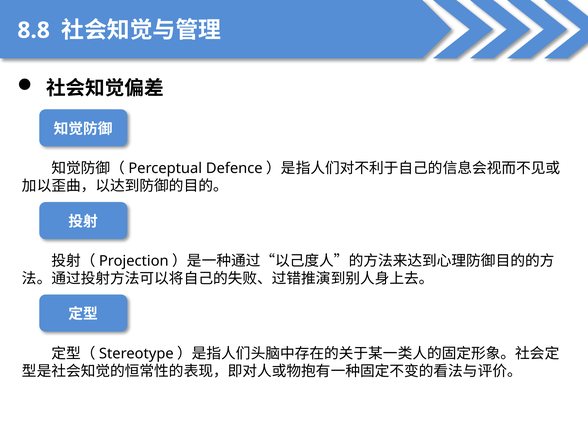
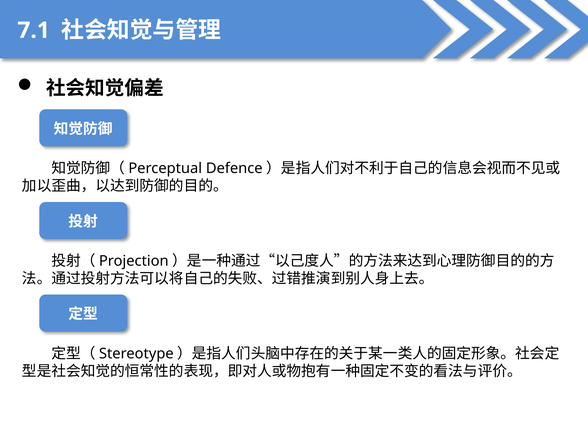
8.8: 8.8 -> 7.1
